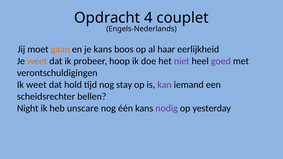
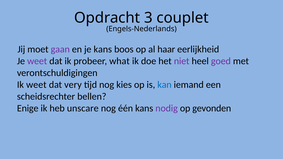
4: 4 -> 3
gaan colour: orange -> purple
weet at (37, 61) colour: orange -> purple
hoop: hoop -> what
hold: hold -> very
stay: stay -> kies
kan colour: purple -> blue
Night: Night -> Enige
yesterday: yesterday -> gevonden
